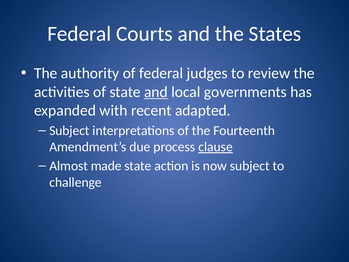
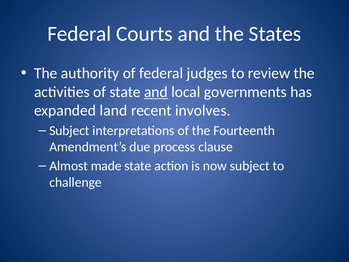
with: with -> land
adapted: adapted -> involves
clause underline: present -> none
